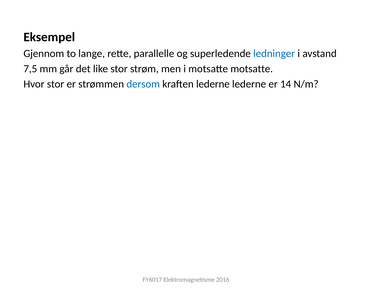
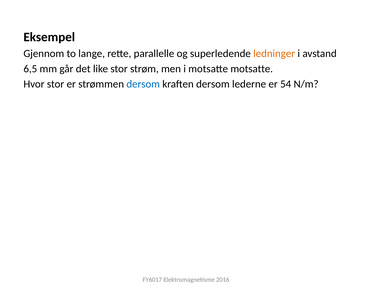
ledninger colour: blue -> orange
7,5: 7,5 -> 6,5
kraften lederne: lederne -> dersom
14: 14 -> 54
